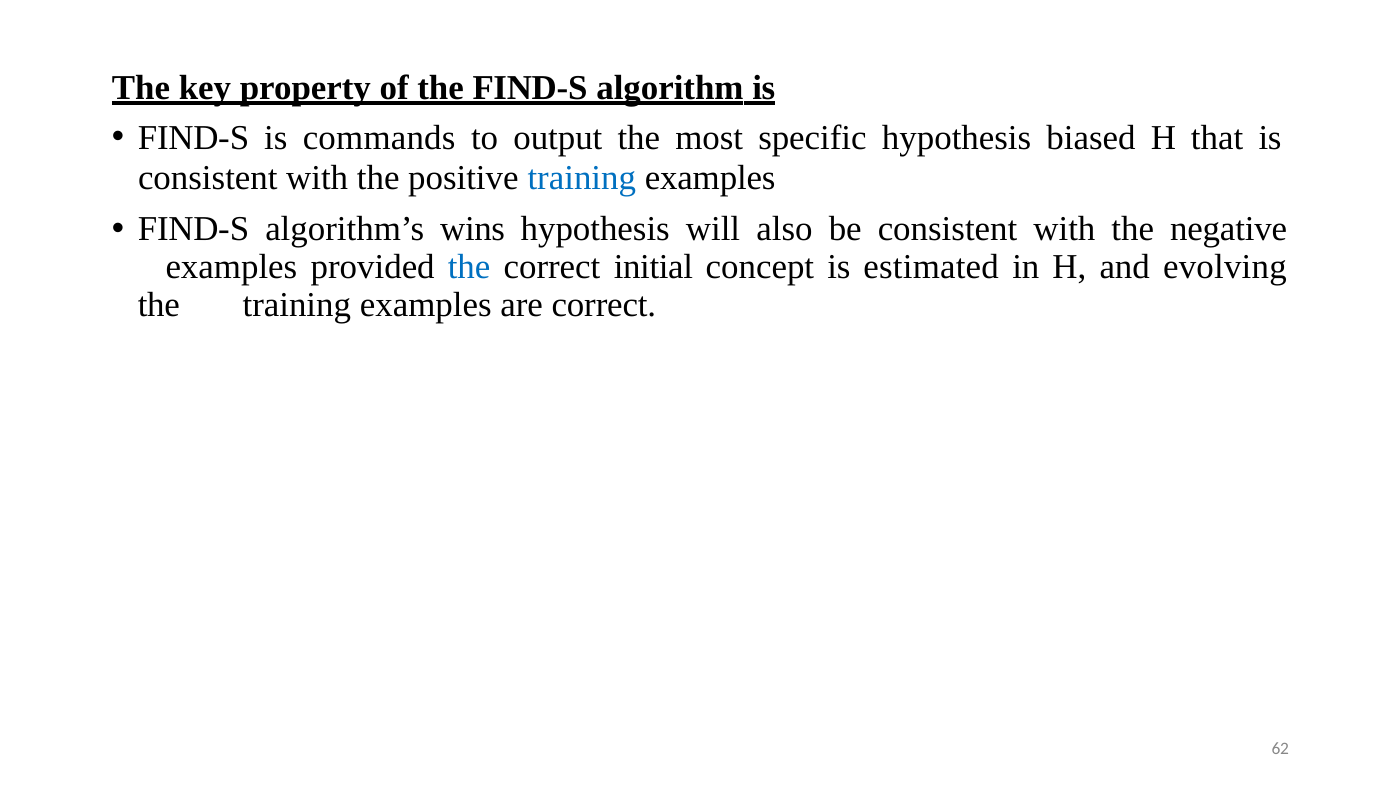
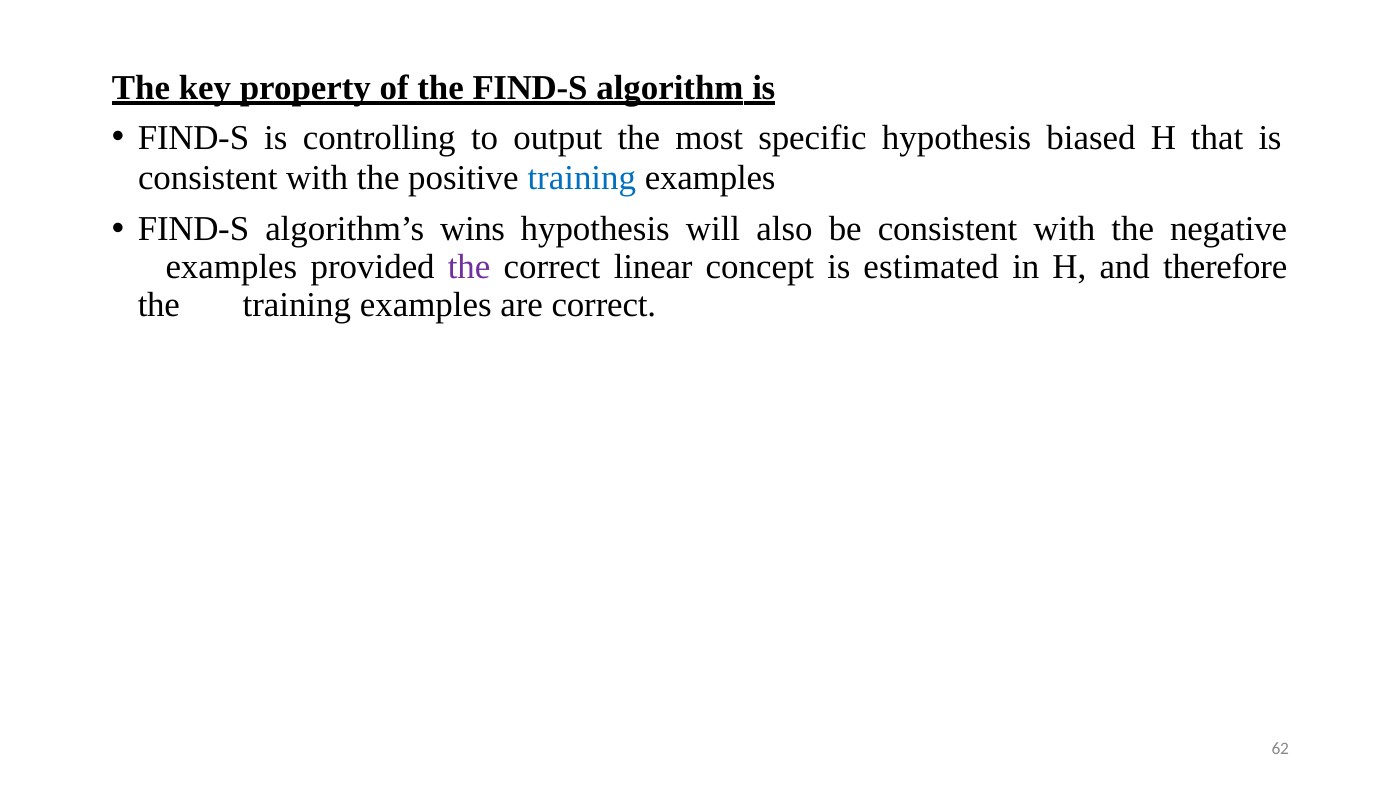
commands: commands -> controlling
the at (469, 267) colour: blue -> purple
initial: initial -> linear
evolving: evolving -> therefore
